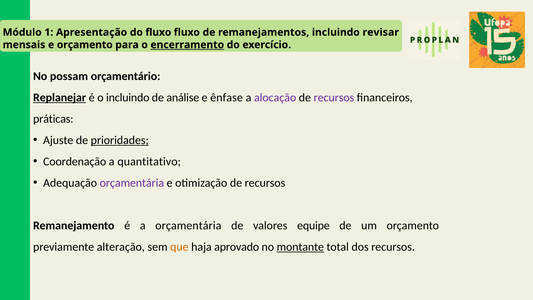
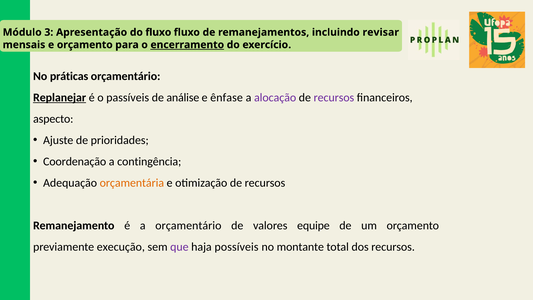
1: 1 -> 3
possam: possam -> práticas
o incluindo: incluindo -> passíveis
práticas: práticas -> aspecto
prioridades underline: present -> none
quantitativo: quantitativo -> contingência
orçamentária at (132, 183) colour: purple -> orange
a orçamentária: orçamentária -> orçamentário
alteração: alteração -> execução
que colour: orange -> purple
aprovado: aprovado -> possíveis
montante underline: present -> none
